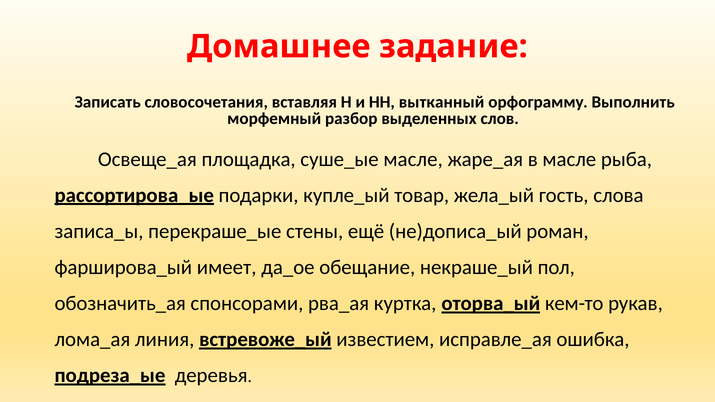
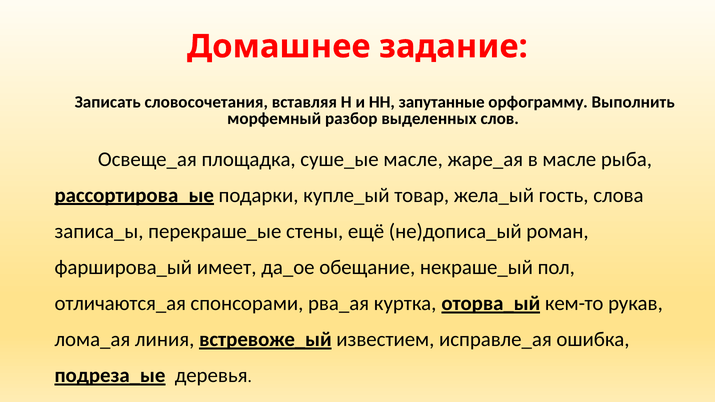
вытканный: вытканный -> запутанные
обозначить_ая: обозначить_ая -> отличаются_ая
